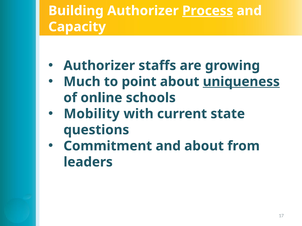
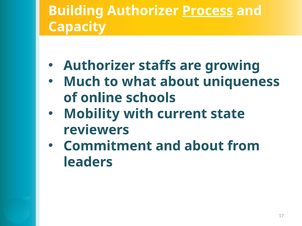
point: point -> what
uniqueness underline: present -> none
questions: questions -> reviewers
